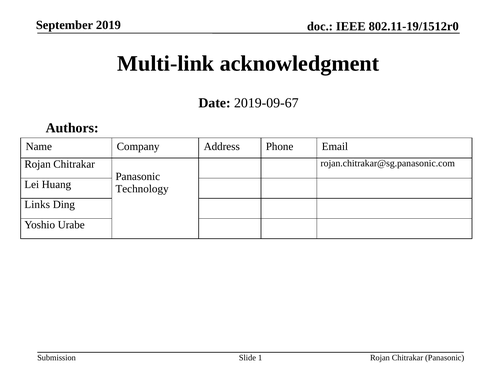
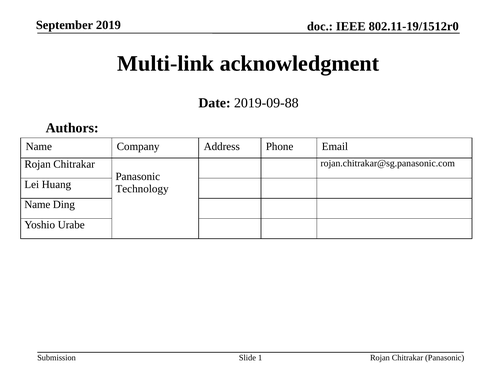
2019-09-67: 2019-09-67 -> 2019-09-88
Links at (37, 204): Links -> Name
